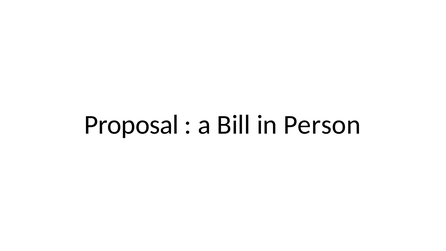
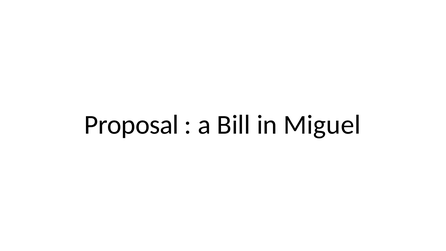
Person: Person -> Miguel
